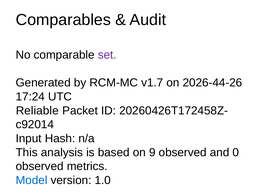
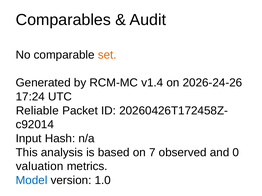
set colour: purple -> orange
v1.7: v1.7 -> v1.4
2026-44-26: 2026-44-26 -> 2026-24-26
9: 9 -> 7
observed at (40, 167): observed -> valuation
